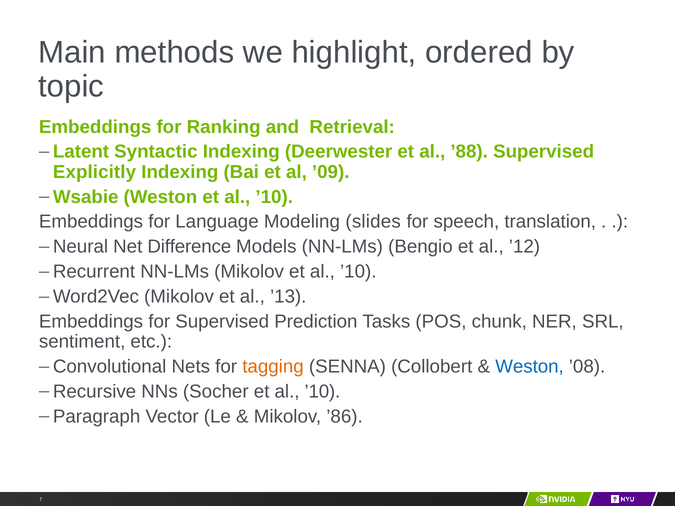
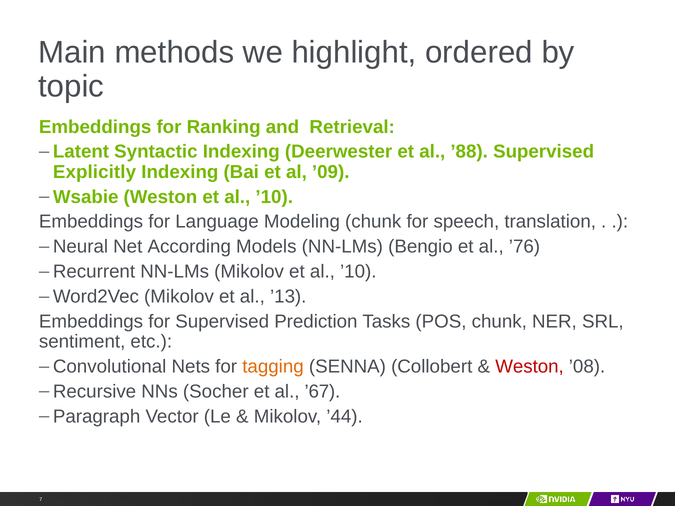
Modeling slides: slides -> chunk
Difference: Difference -> According
’12: ’12 -> ’76
Weston at (530, 367) colour: blue -> red
Socher et al ’10: ’10 -> ’67
’86: ’86 -> ’44
